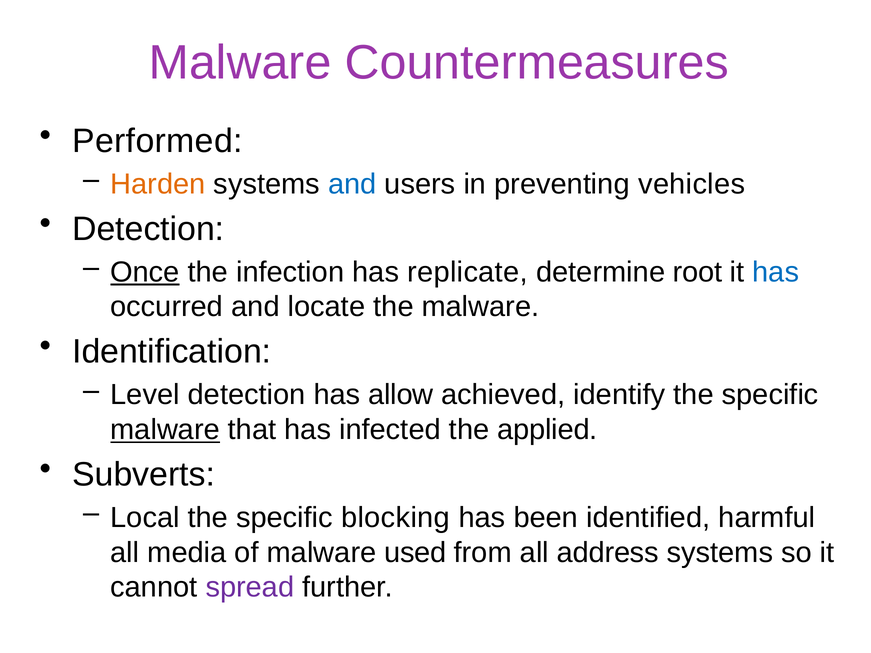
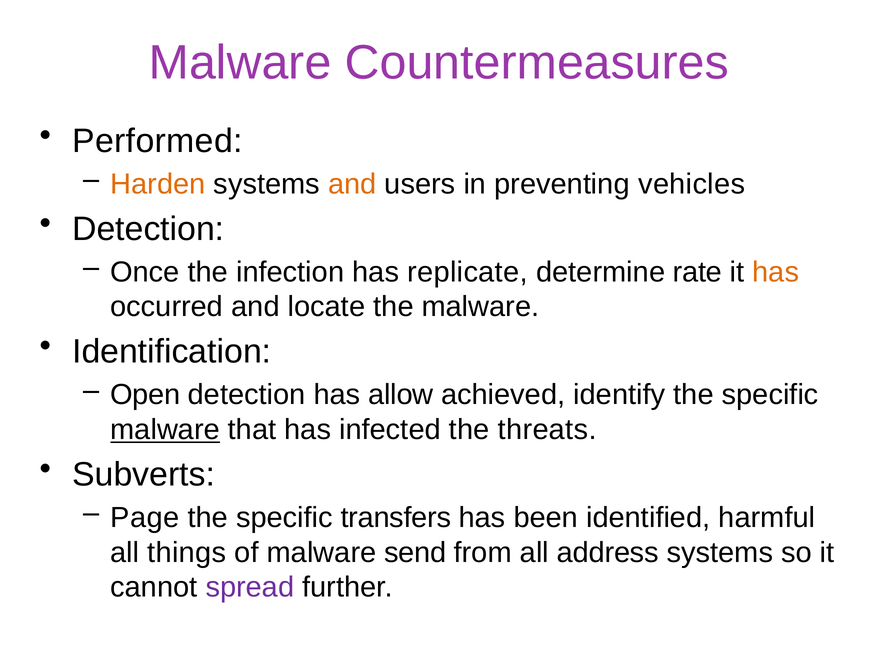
and at (352, 184) colour: blue -> orange
Once underline: present -> none
root: root -> rate
has at (776, 272) colour: blue -> orange
Level: Level -> Open
applied: applied -> threats
Local: Local -> Page
blocking: blocking -> transfers
media: media -> things
used: used -> send
